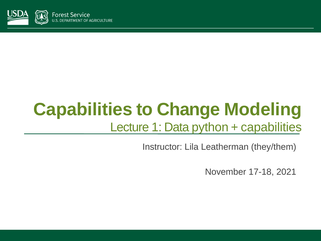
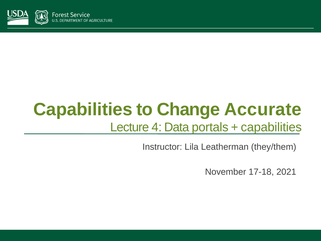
Modeling: Modeling -> Accurate
1: 1 -> 4
python: python -> portals
